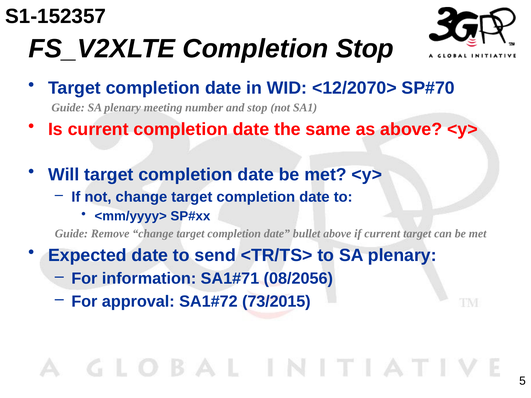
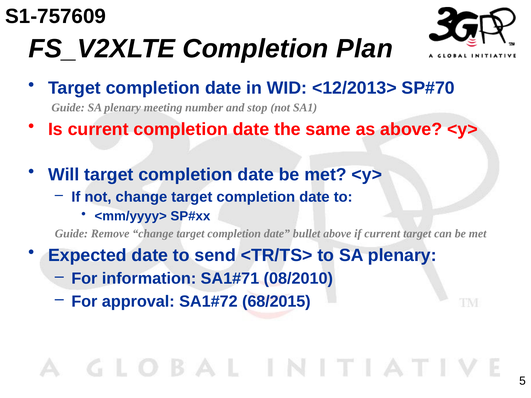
S1-152357: S1-152357 -> S1-757609
Completion Stop: Stop -> Plan
<12/2070>: <12/2070> -> <12/2013>
08/2056: 08/2056 -> 08/2010
73/2015: 73/2015 -> 68/2015
